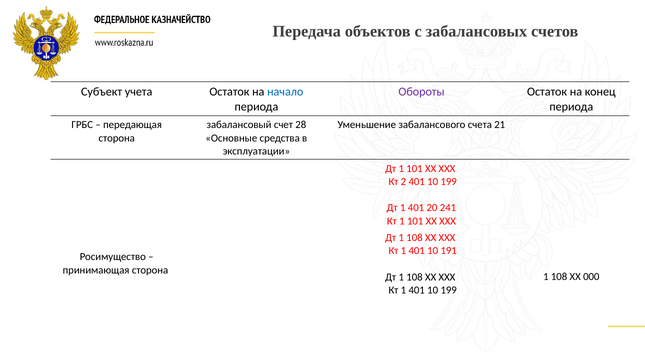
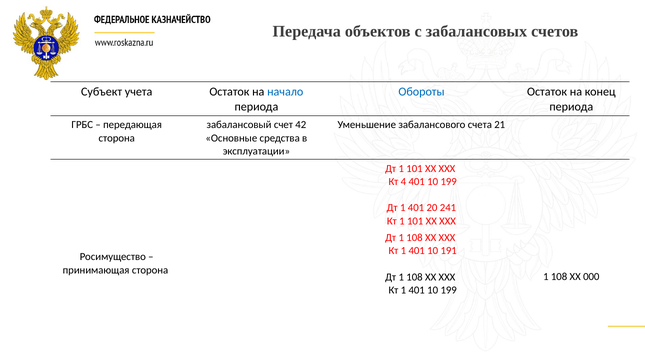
Обороты colour: purple -> blue
28: 28 -> 42
2: 2 -> 4
